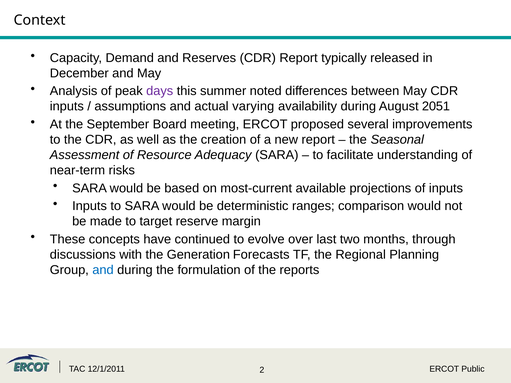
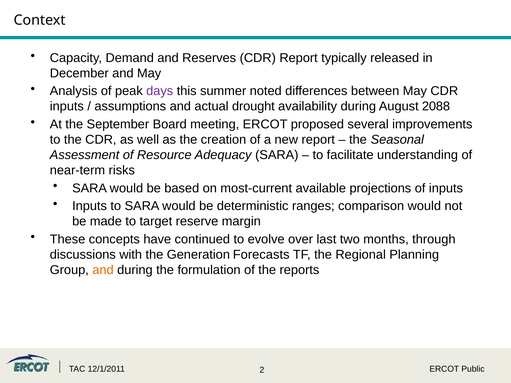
varying: varying -> drought
2051: 2051 -> 2088
and at (103, 270) colour: blue -> orange
